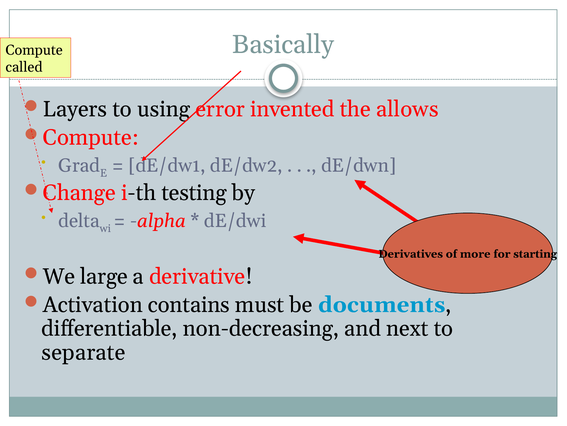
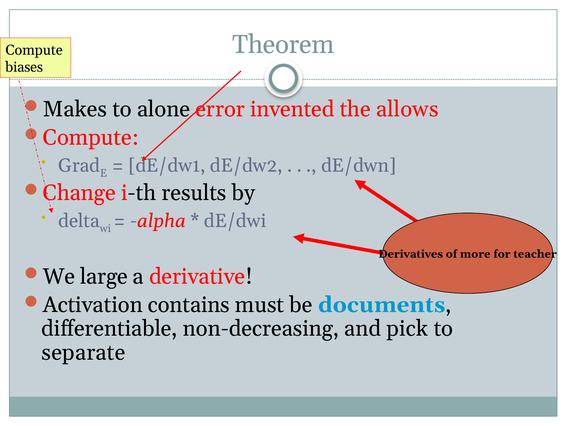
Basically: Basically -> Theorem
called: called -> biases
Layers: Layers -> Makes
using: using -> alone
testing: testing -> results
starting: starting -> teacher
next: next -> pick
